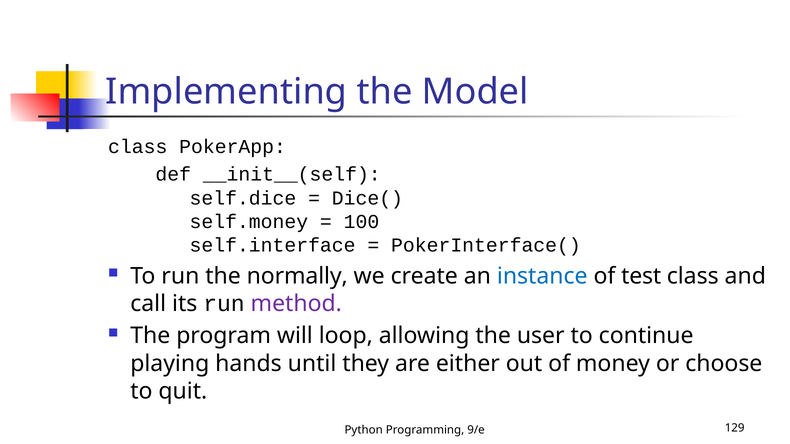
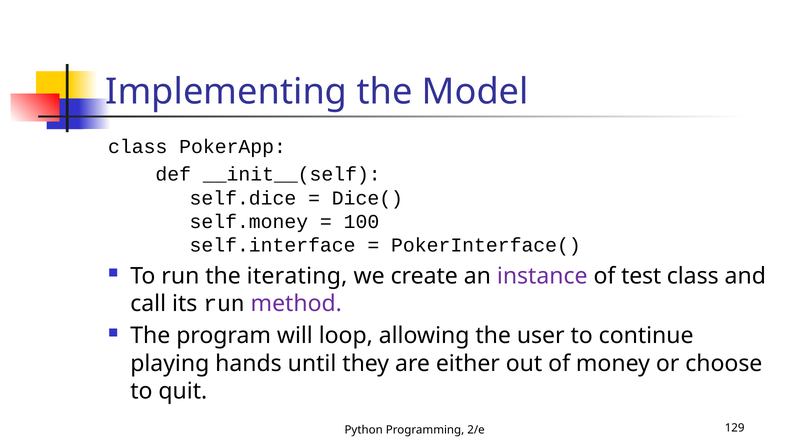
normally: normally -> iterating
instance colour: blue -> purple
9/e: 9/e -> 2/e
